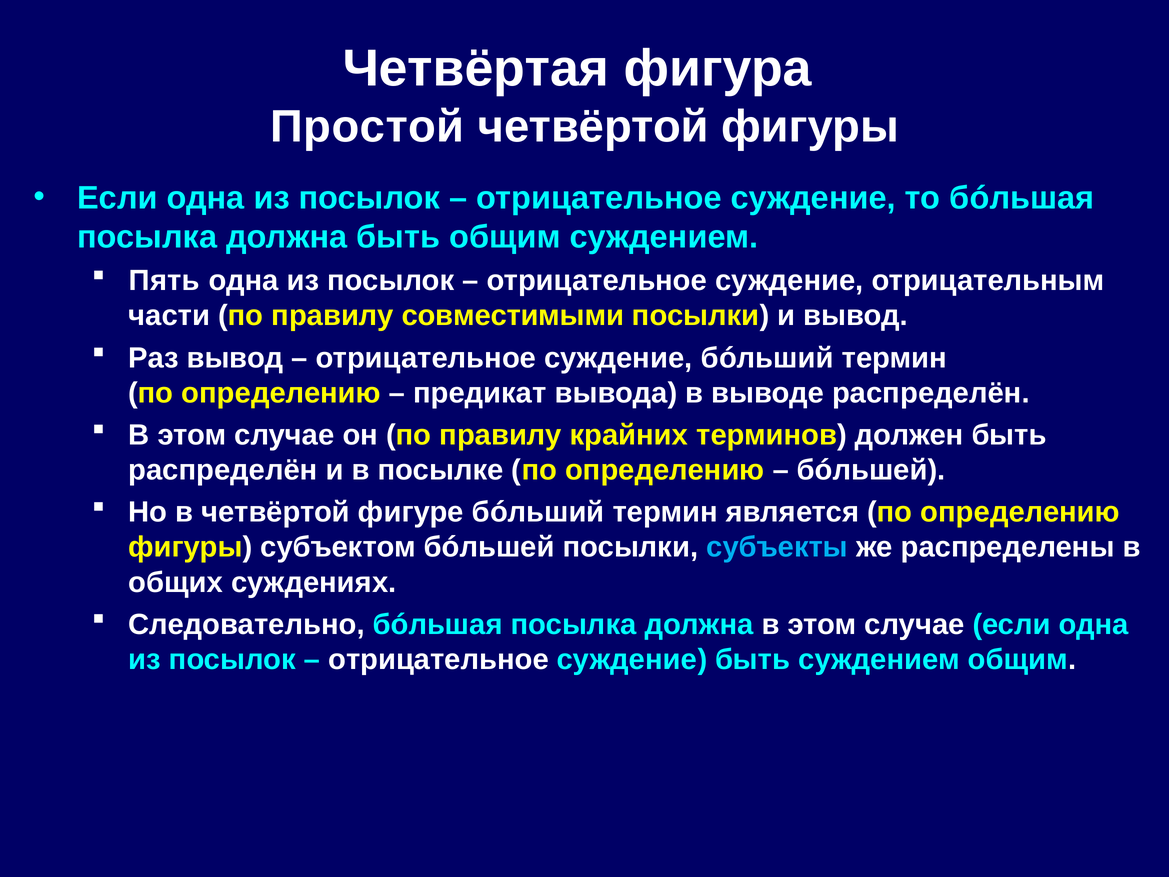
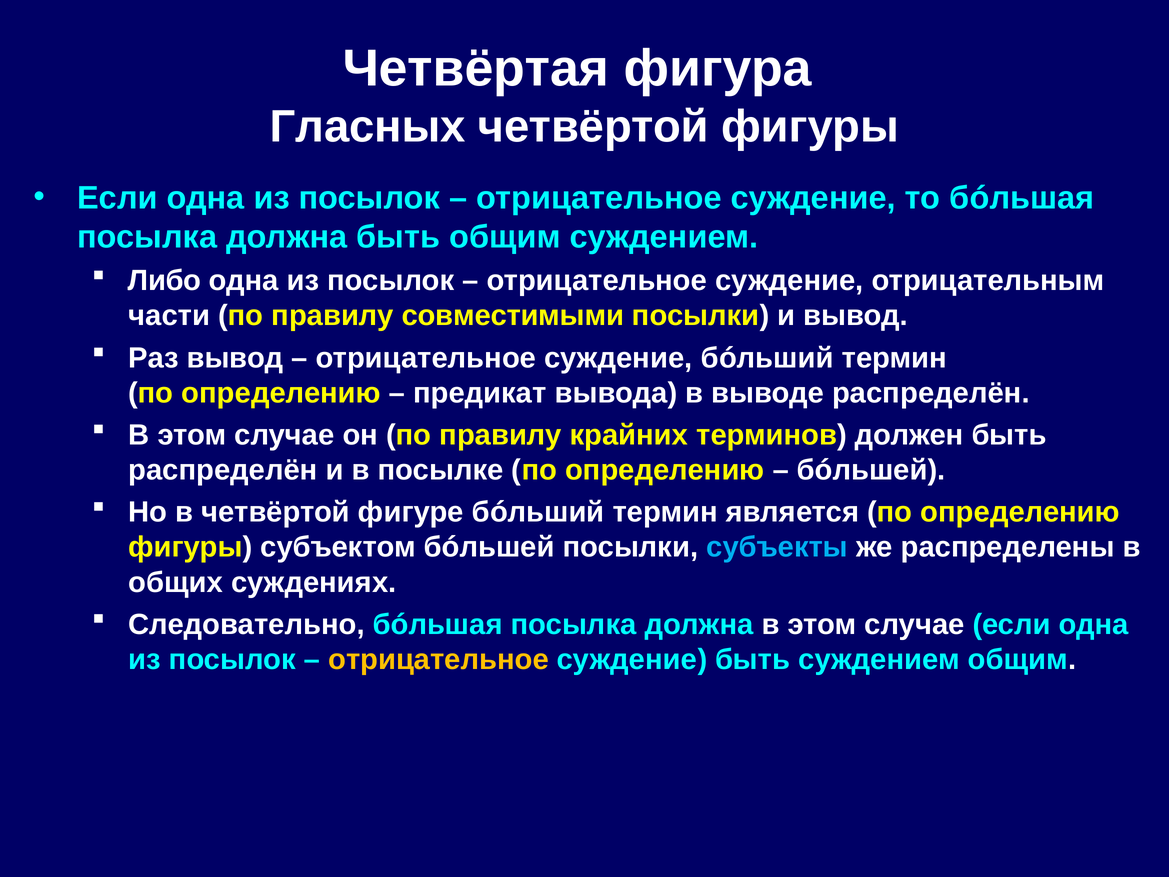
Простой: Простой -> Гласных
Пять: Пять -> Либо
отрицательное at (439, 659) colour: white -> yellow
